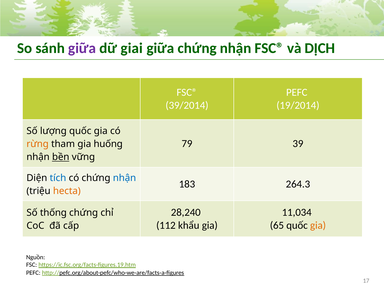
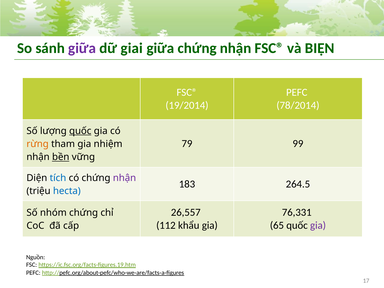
DỊCH: DỊCH -> BIỆN
39/2014: 39/2014 -> 19/2014
19/2014: 19/2014 -> 78/2014
quốc at (80, 131) underline: none -> present
39: 39 -> 99
huống: huống -> nhiệm
nhận at (124, 178) colour: blue -> purple
264.3: 264.3 -> 264.5
hecta colour: orange -> blue
28,240: 28,240 -> 26,557
11,034: 11,034 -> 76,331
thống: thống -> nhóm
gia at (318, 225) colour: orange -> purple
